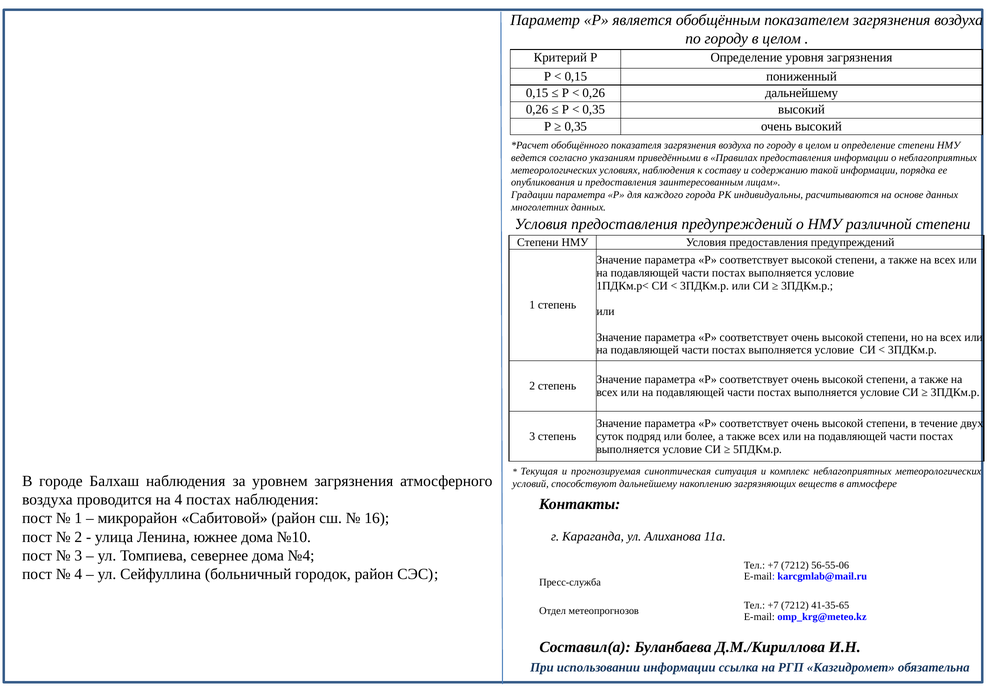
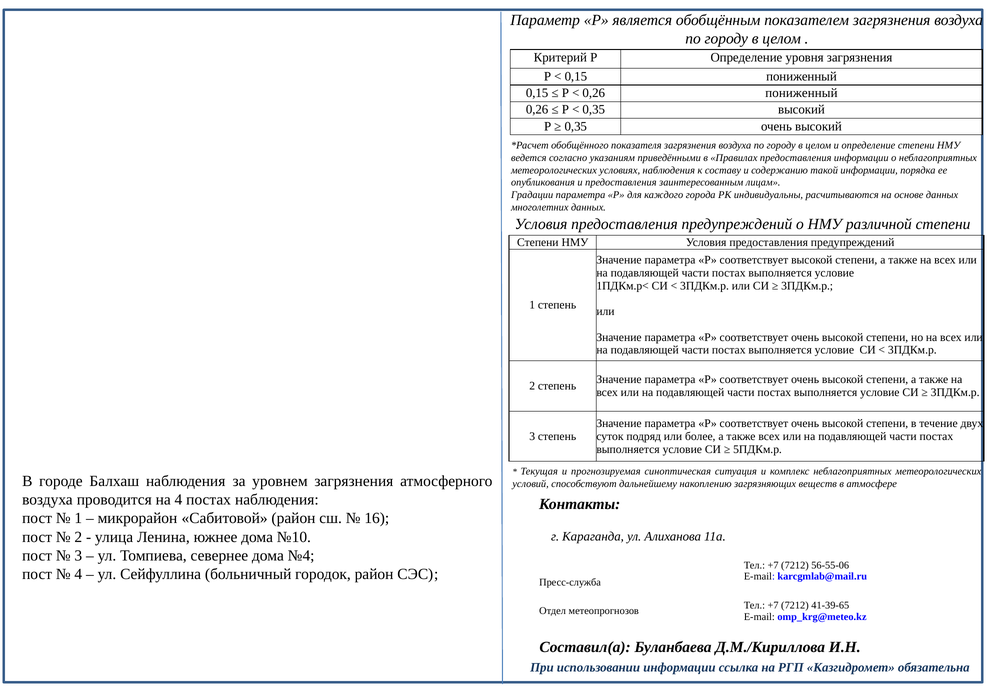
0,26 дальнейшему: дальнейшему -> пониженный
41-35-65: 41-35-65 -> 41-39-65
